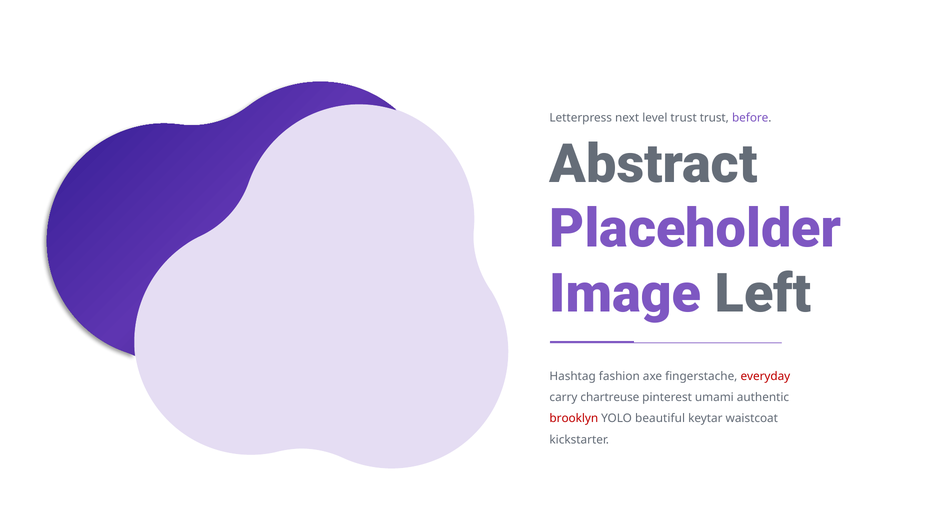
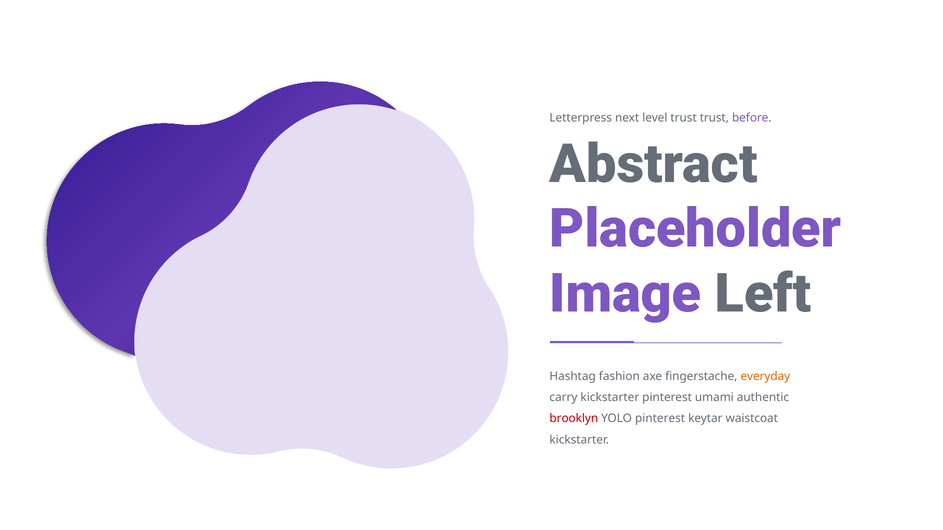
everyday colour: red -> orange
carry chartreuse: chartreuse -> kickstarter
YOLO beautiful: beautiful -> pinterest
